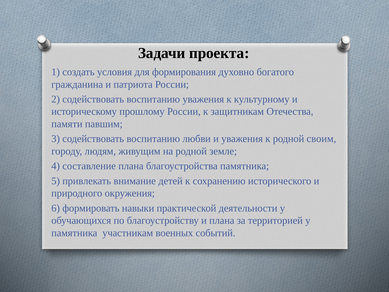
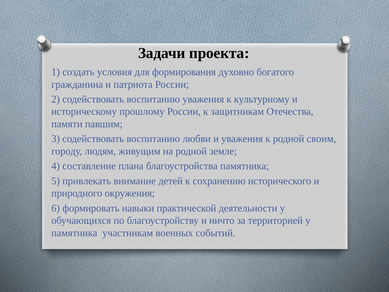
и плана: плана -> ничто
